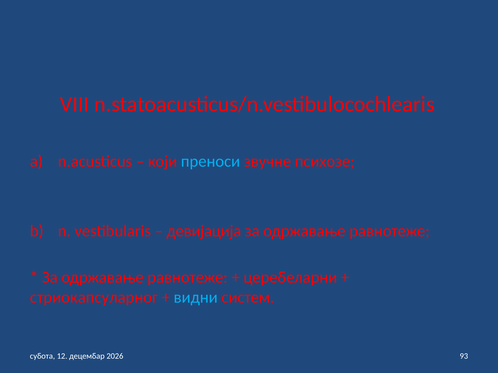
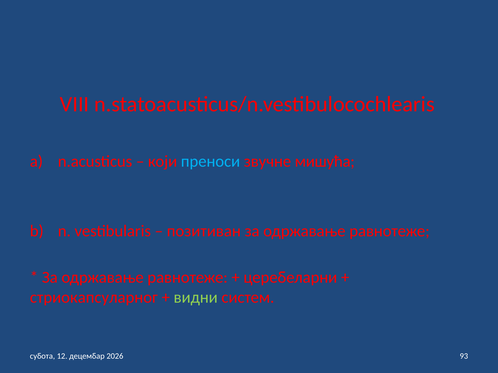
психозе: психозе -> мишућа
девијација: девијација -> позитиван
видни colour: light blue -> light green
